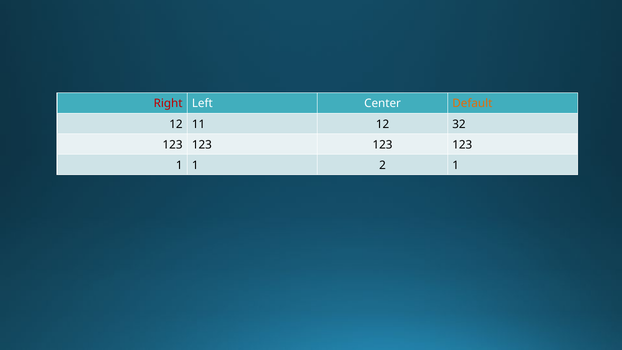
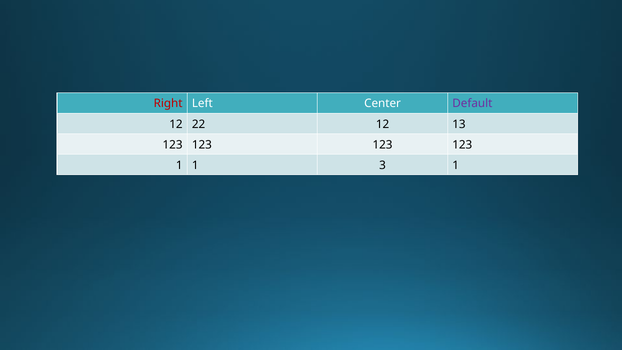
Default colour: orange -> purple
11: 11 -> 22
32: 32 -> 13
2: 2 -> 3
